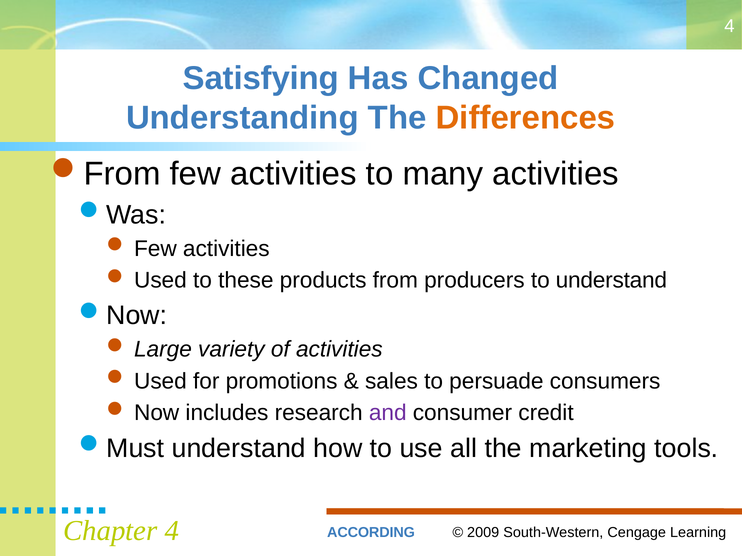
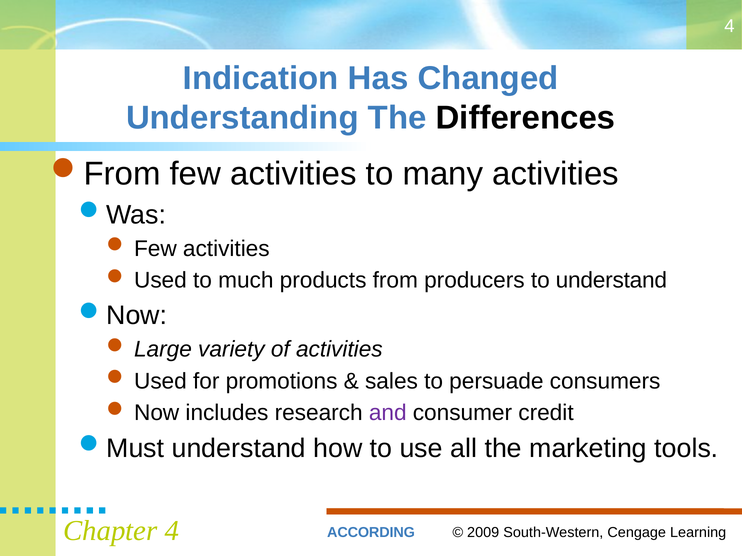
Satisfying: Satisfying -> Indication
Differences colour: orange -> black
these: these -> much
